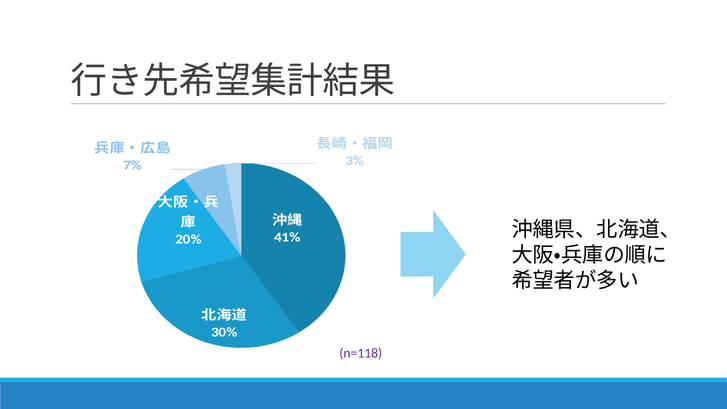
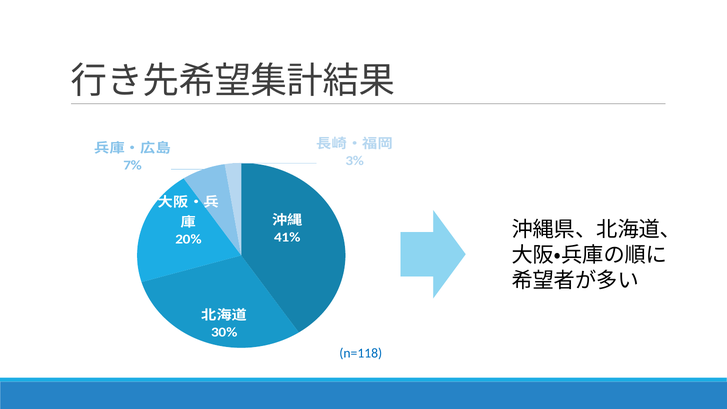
n=118 colour: purple -> blue
